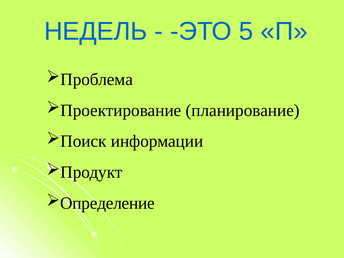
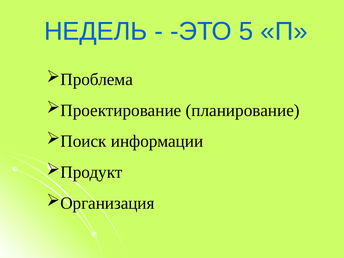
Определение: Определение -> Организация
